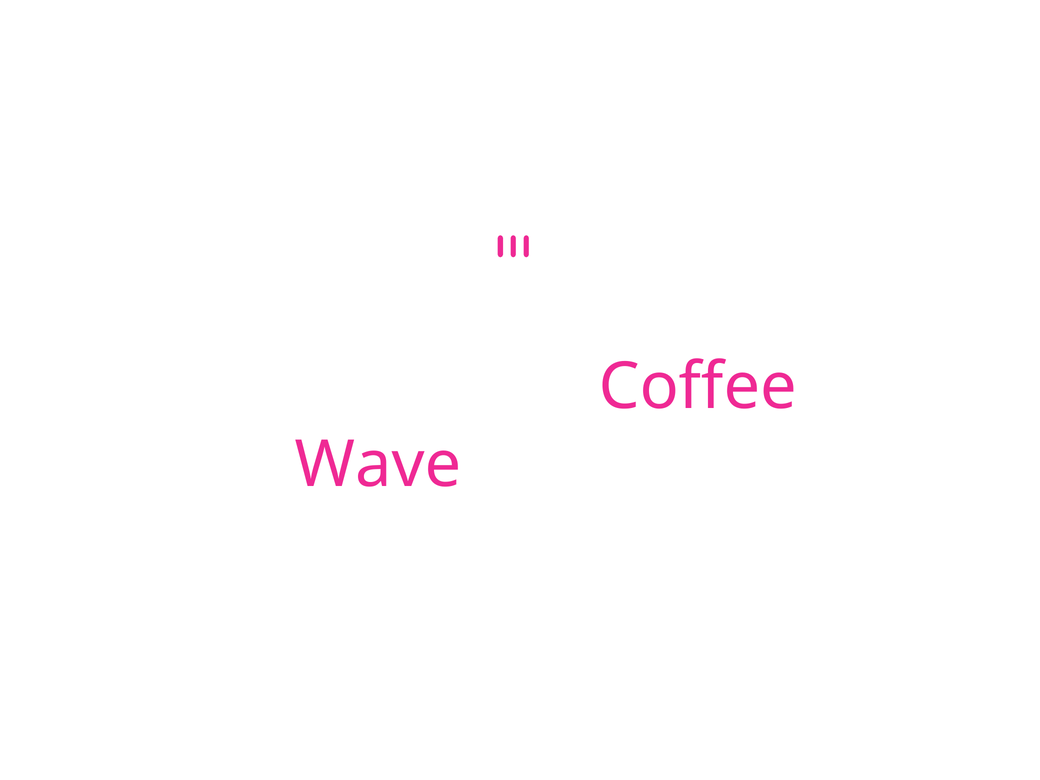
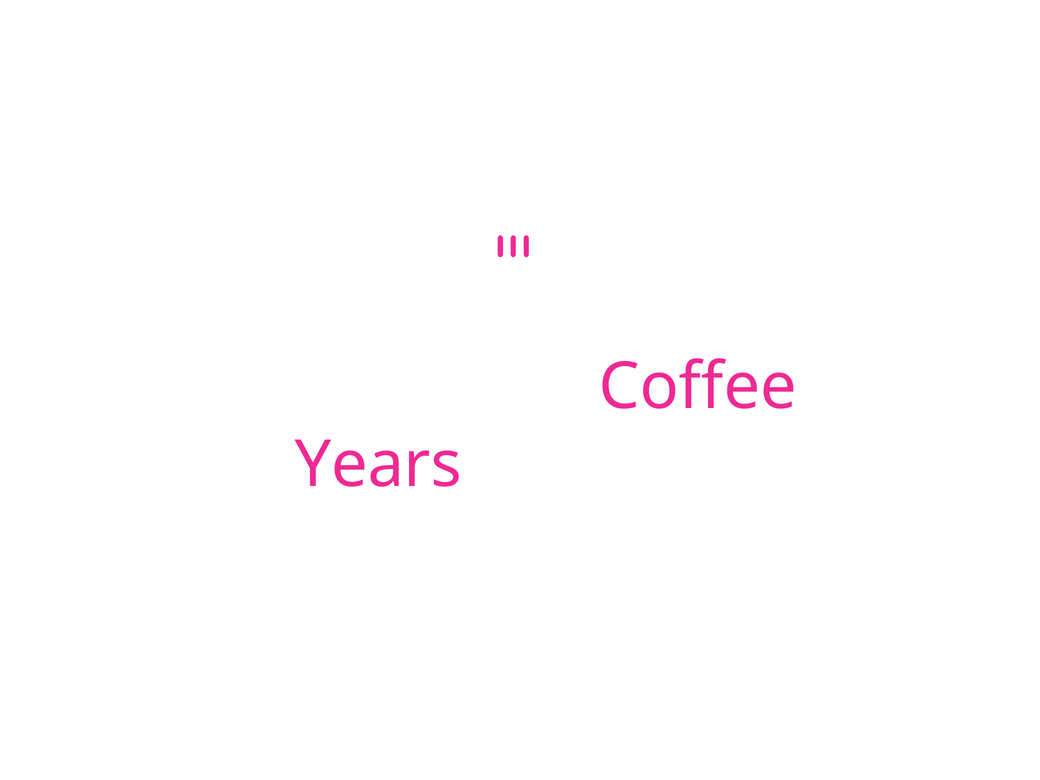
And Wave: Wave -> Years
